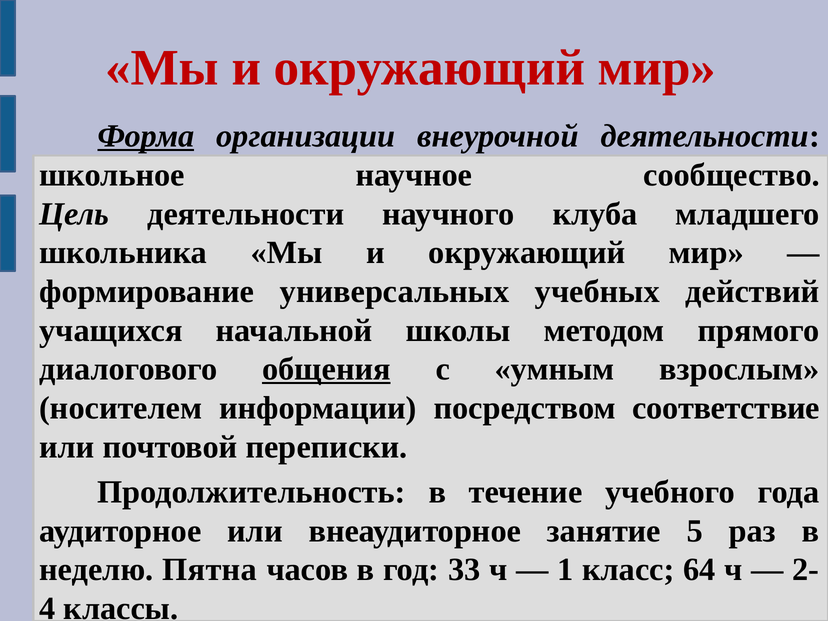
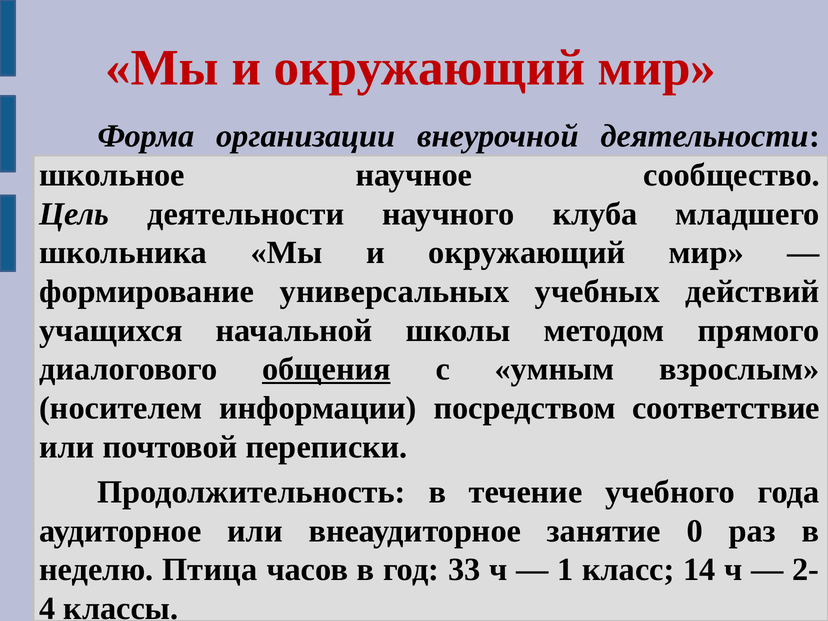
Форма underline: present -> none
5: 5 -> 0
Пятна: Пятна -> Птица
64: 64 -> 14
